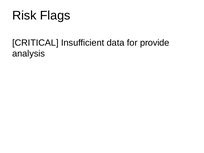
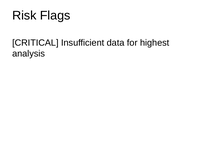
provide: provide -> highest
